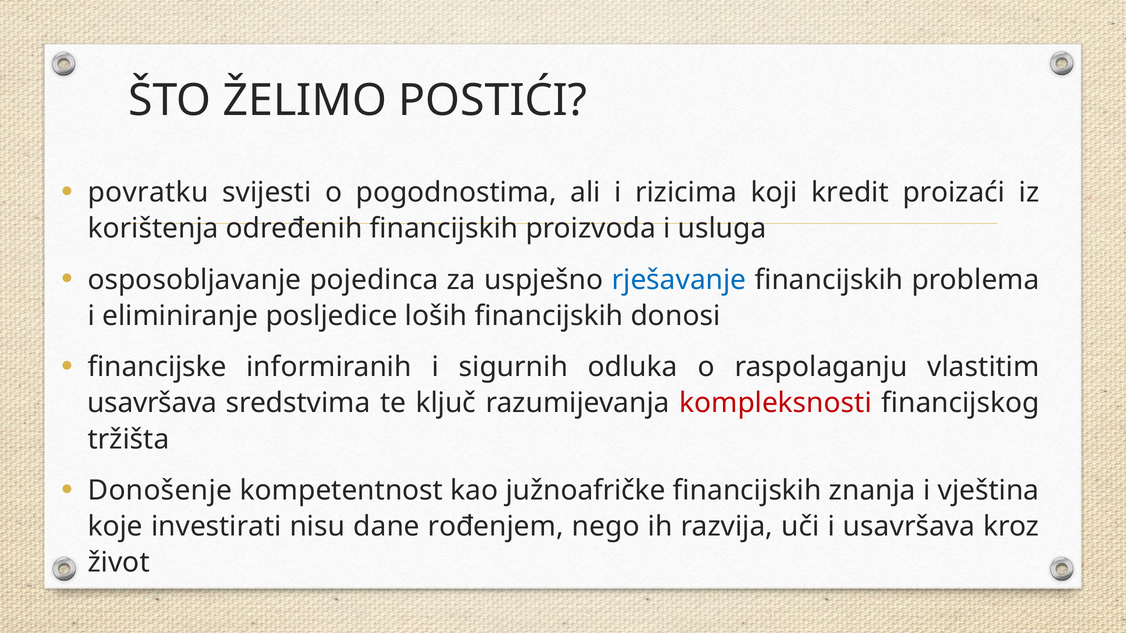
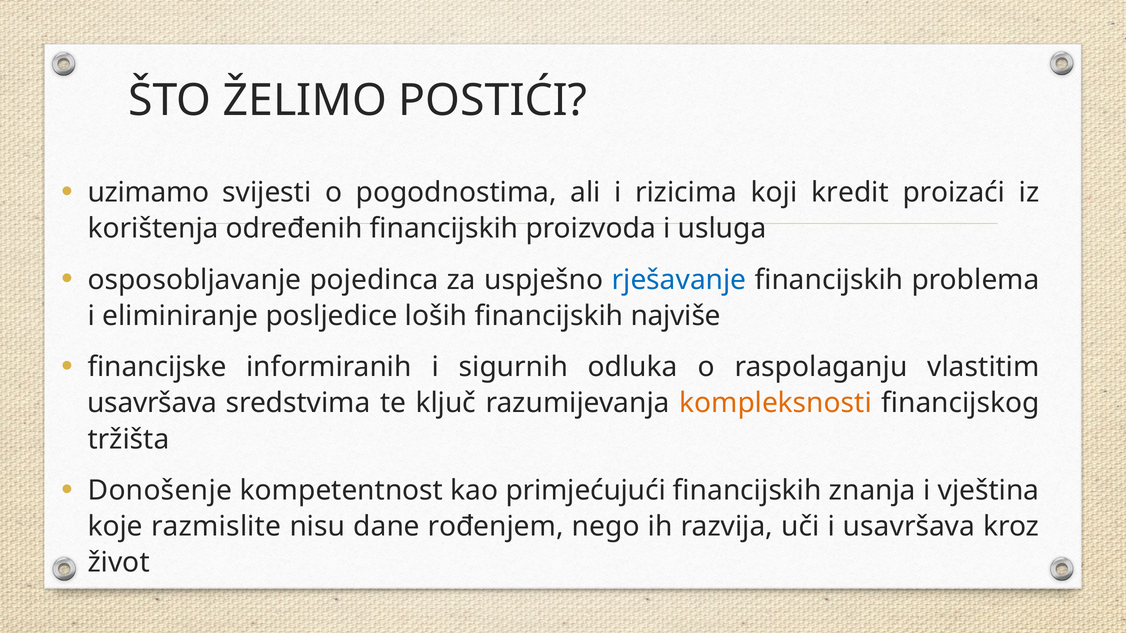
povratku: povratku -> uzimamo
donosi: donosi -> najviše
kompleksnosti colour: red -> orange
južnoafričke: južnoafričke -> primjećujući
investirati: investirati -> razmislite
